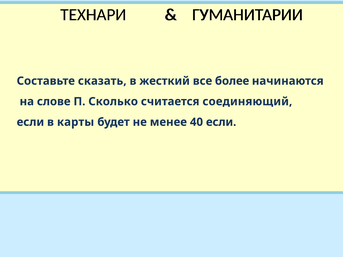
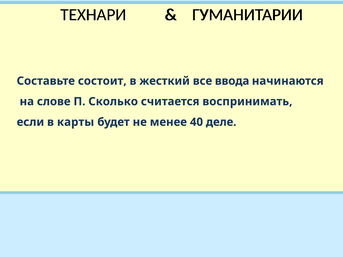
сказать: сказать -> состоит
более: более -> ввода
соединяющий: соединяющий -> воспринимать
40 если: если -> деле
